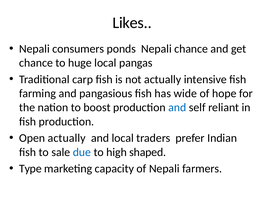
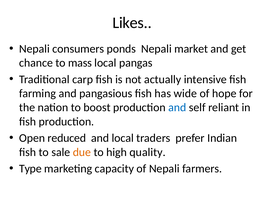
Nepali chance: chance -> market
huge: huge -> mass
Open actually: actually -> reduced
due colour: blue -> orange
shaped: shaped -> quality
